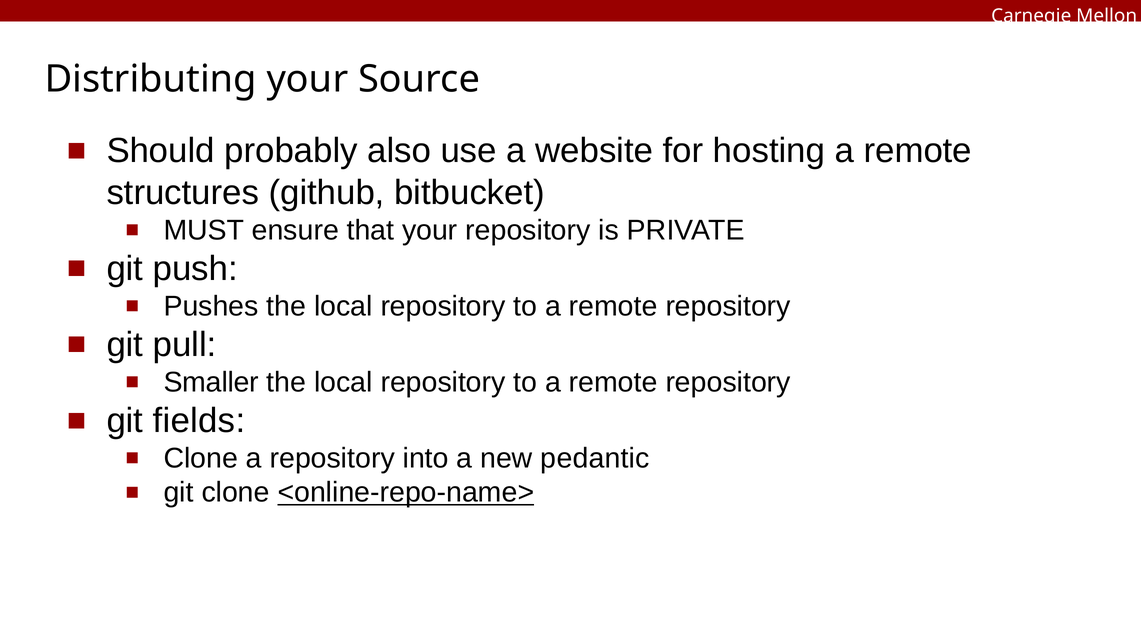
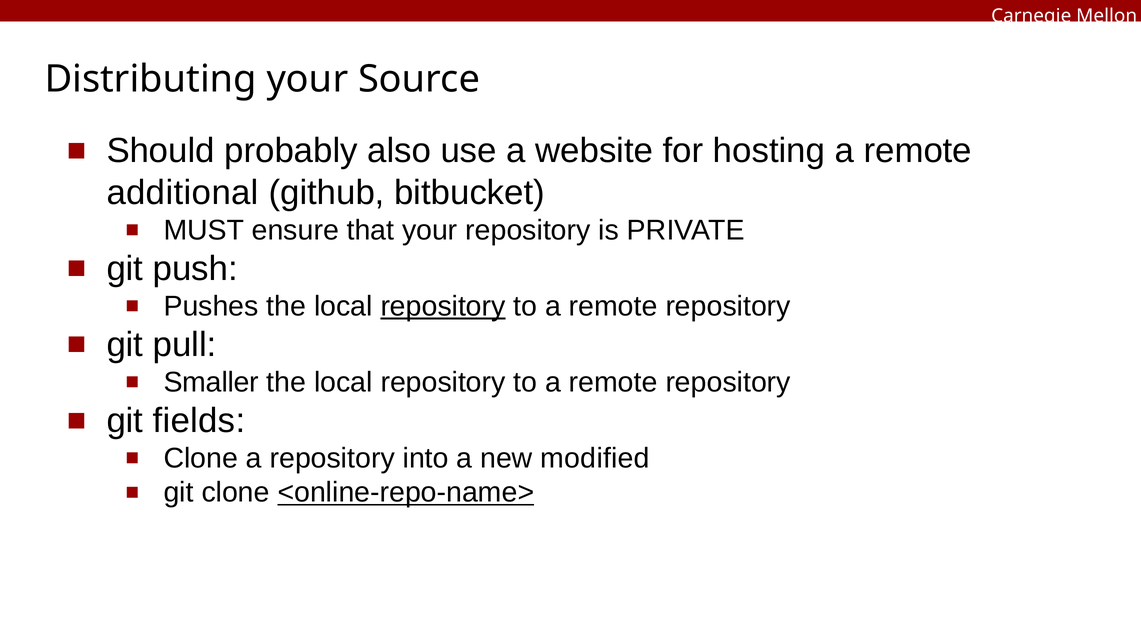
structures: structures -> additional
repository at (443, 306) underline: none -> present
pedantic: pedantic -> modified
